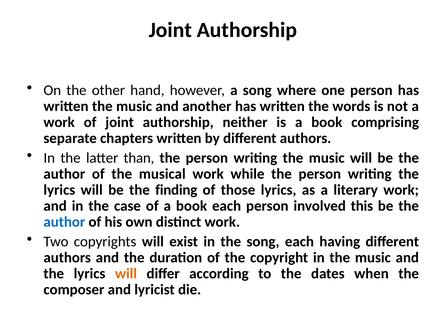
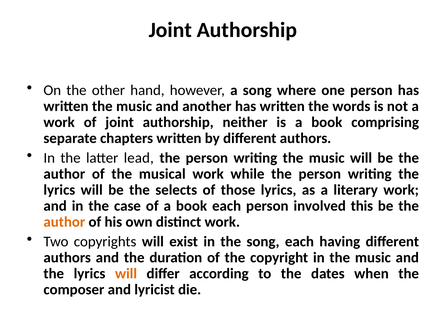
than: than -> lead
finding: finding -> selects
author at (64, 222) colour: blue -> orange
